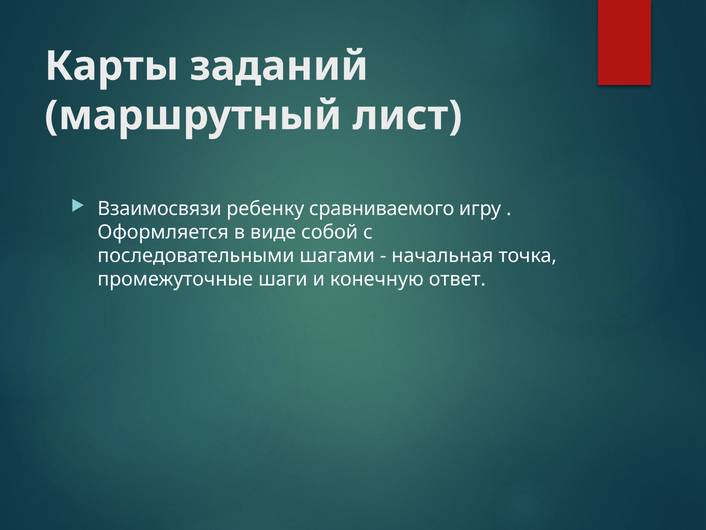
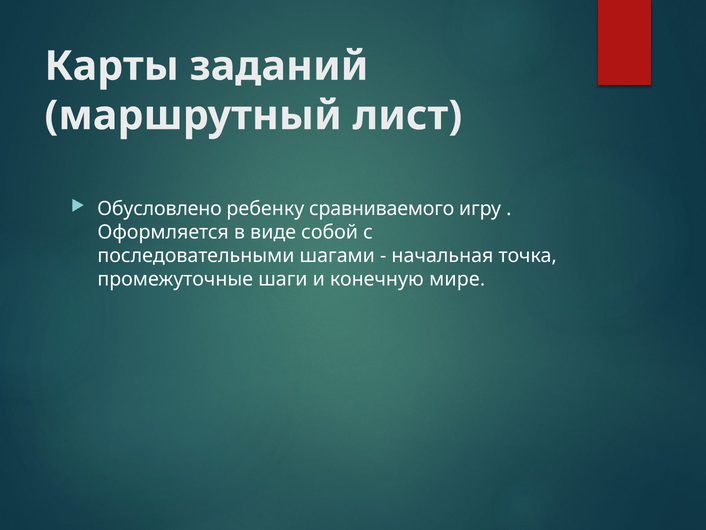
Взаимосвязи: Взаимосвязи -> Обусловлено
ответ: ответ -> мире
